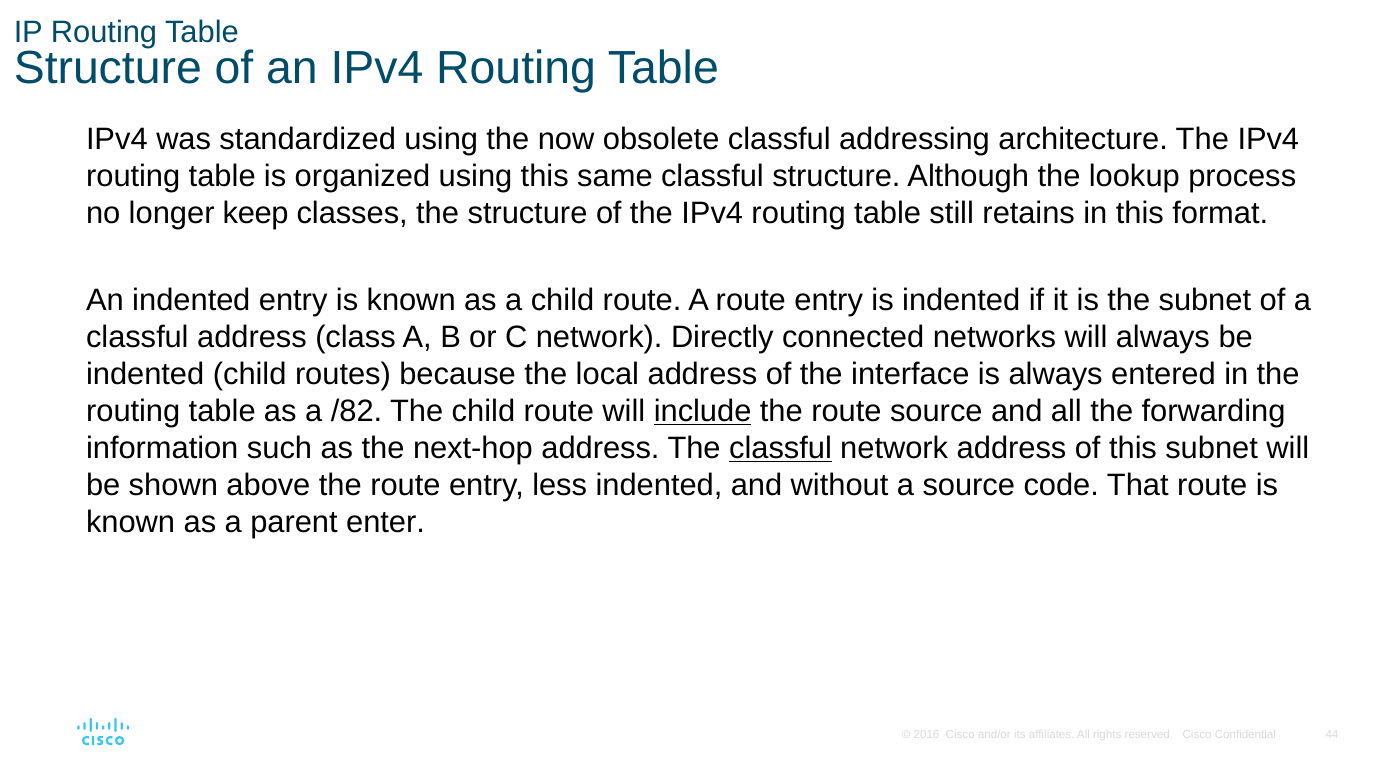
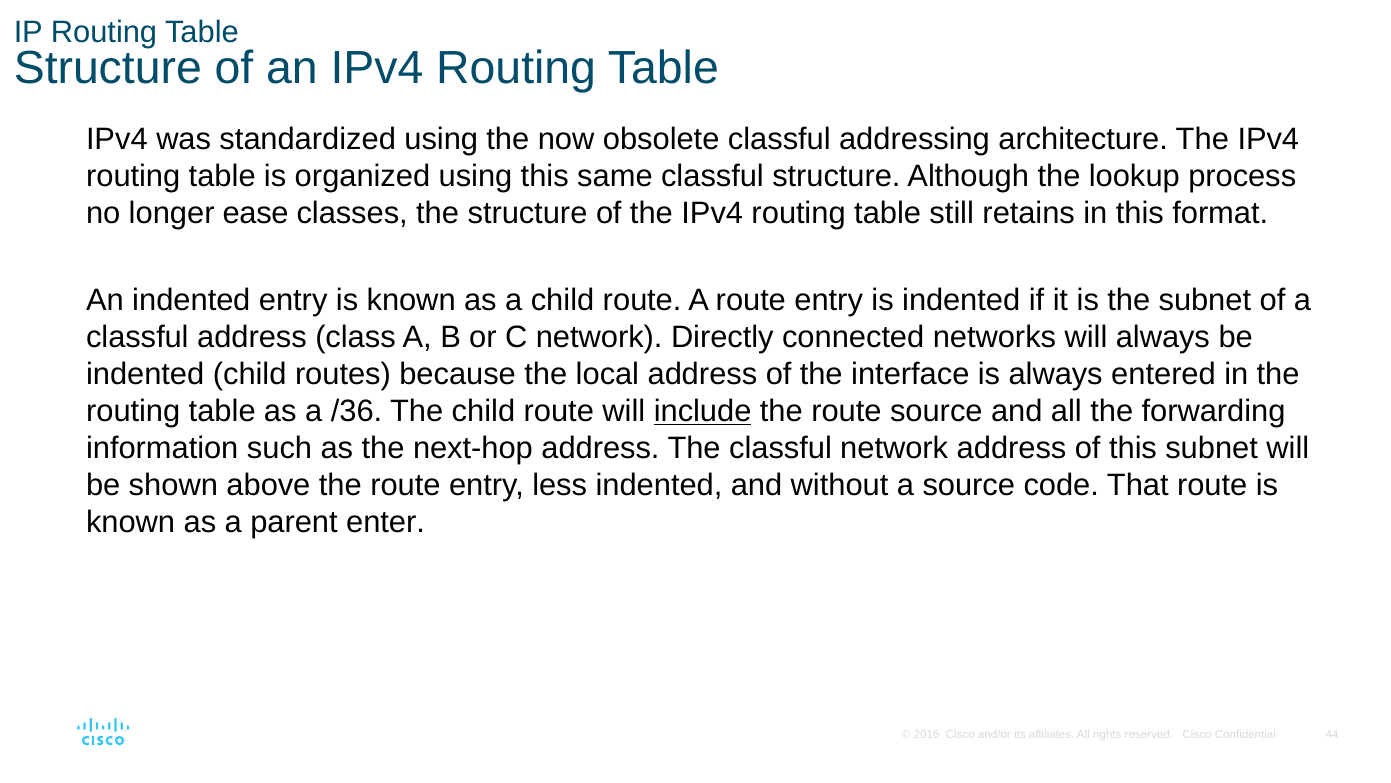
keep: keep -> ease
/82: /82 -> /36
classful at (781, 448) underline: present -> none
